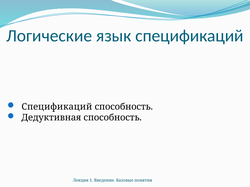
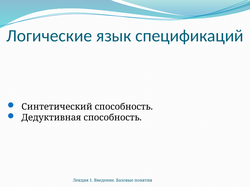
Спецификаций at (57, 107): Спецификаций -> Синтетический
